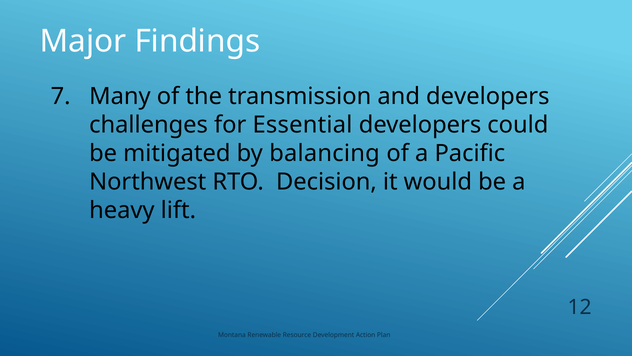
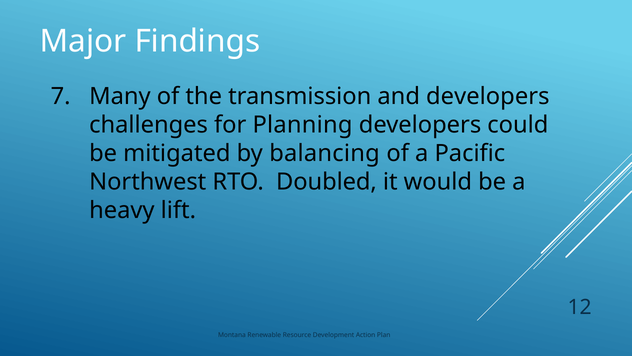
Essential: Essential -> Planning
Decision: Decision -> Doubled
